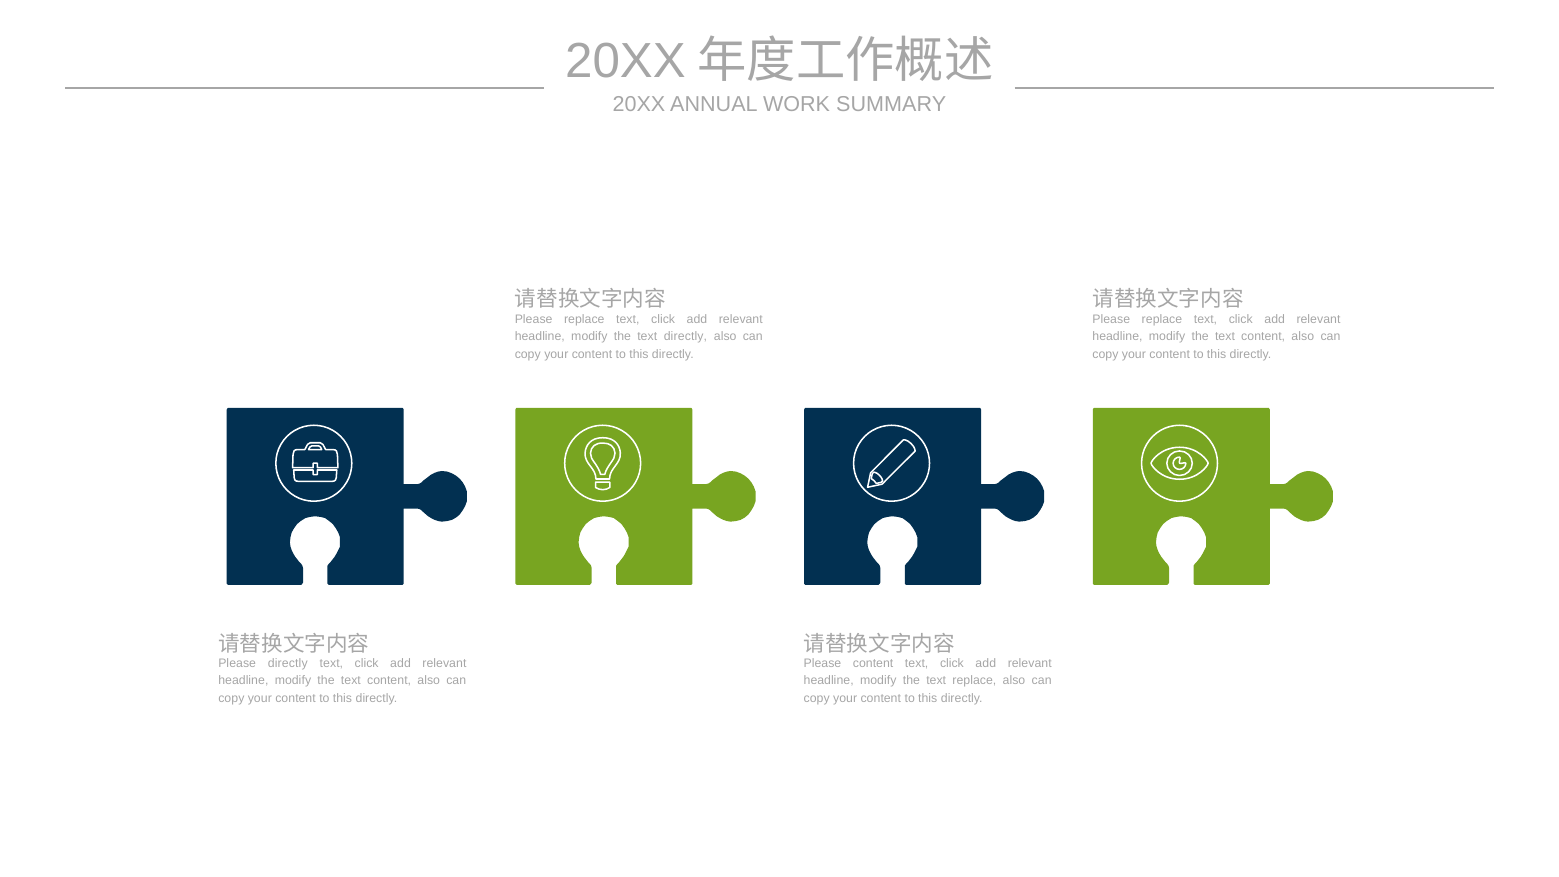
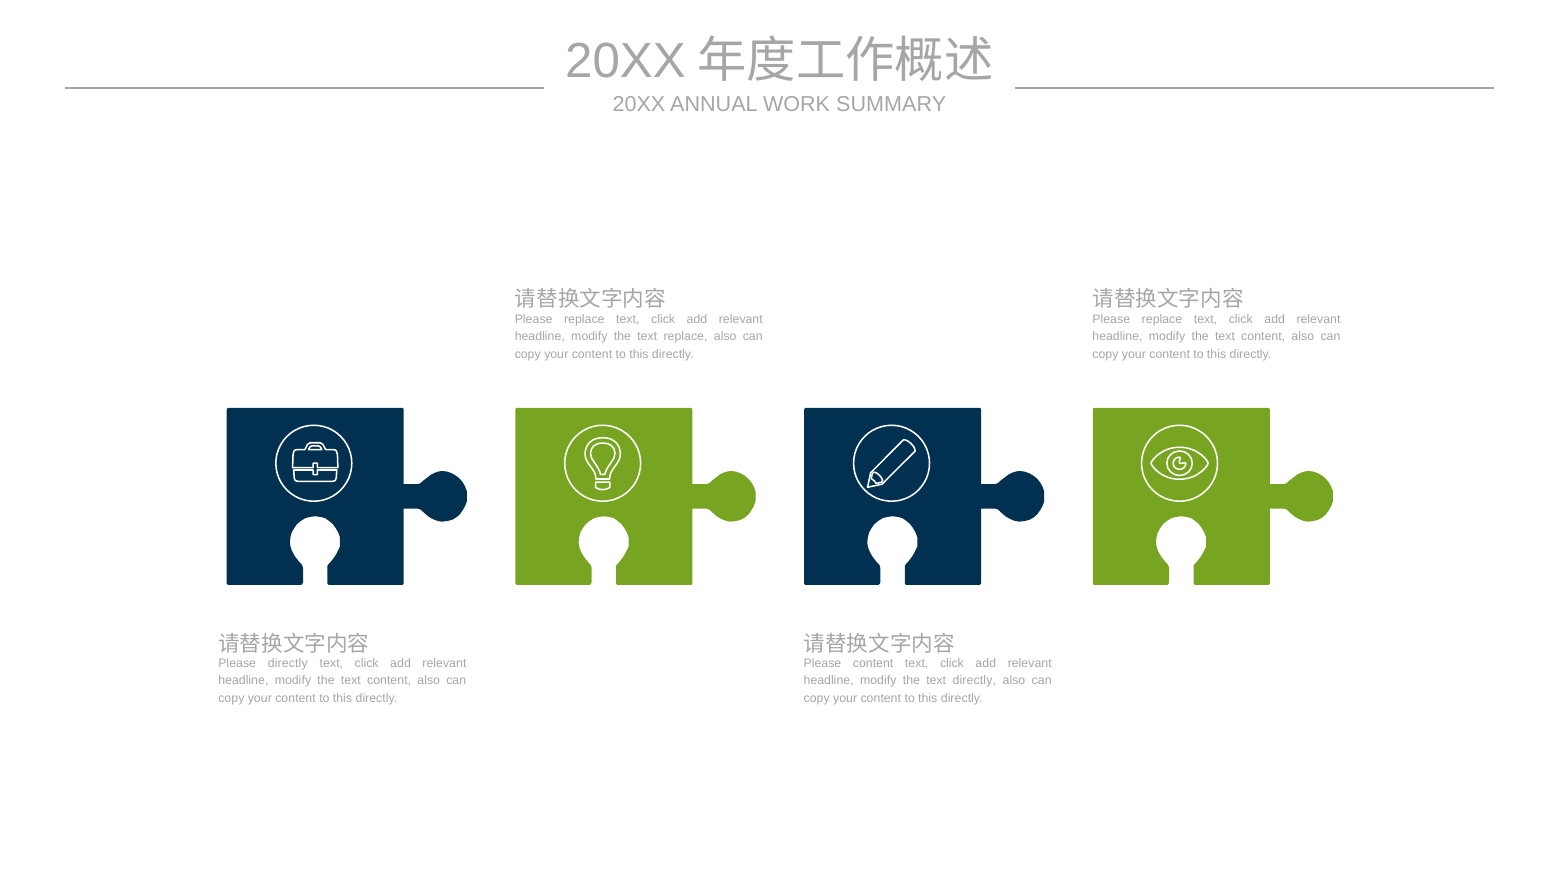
text directly: directly -> replace
text replace: replace -> directly
